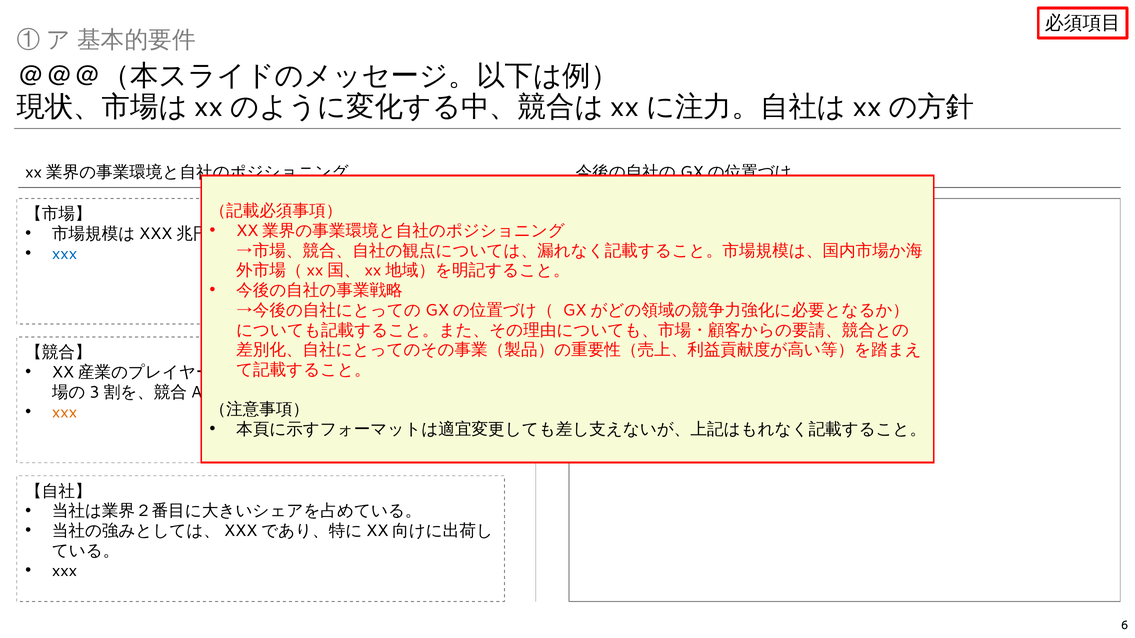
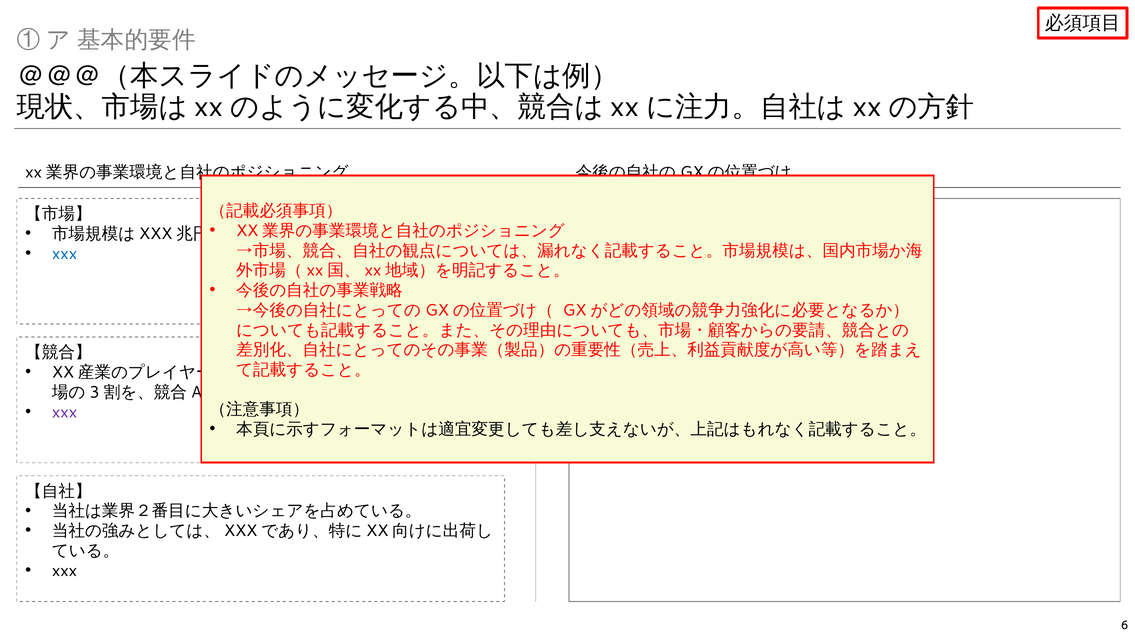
xxx at (65, 412) colour: orange -> purple
